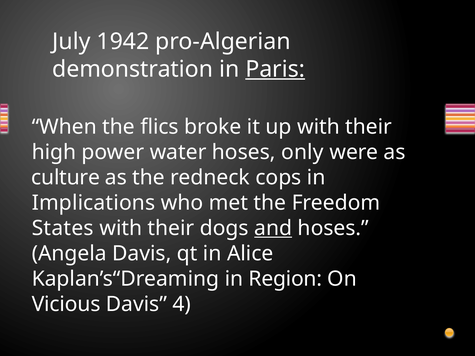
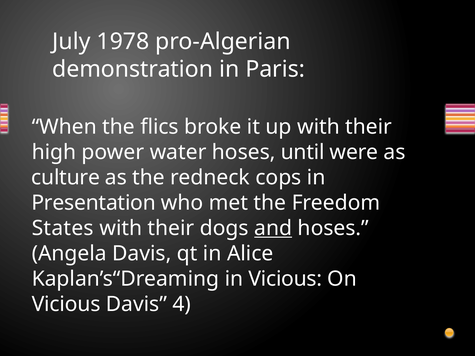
1942: 1942 -> 1978
Paris underline: present -> none
only: only -> until
Implications: Implications -> Presentation
in Region: Region -> Vicious
